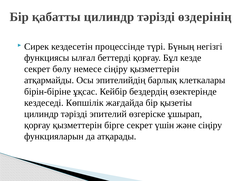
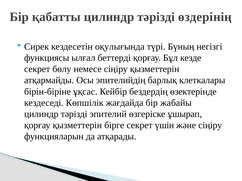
процессінде: процессінде -> оқулығында
қызетіы: қызетіы -> жабайы
